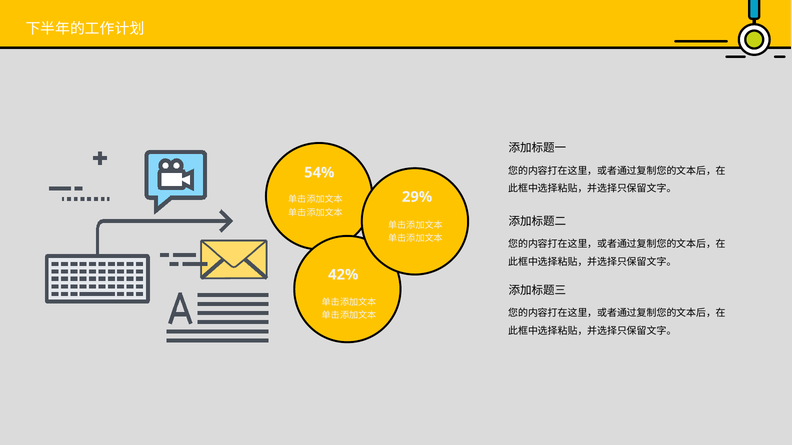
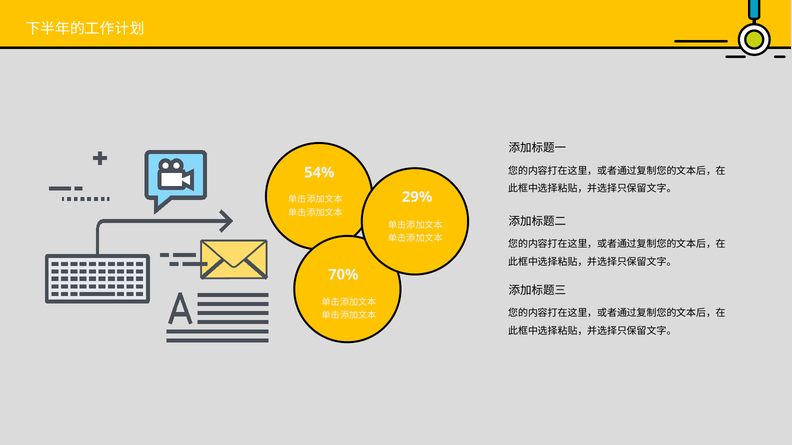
42%: 42% -> 70%
